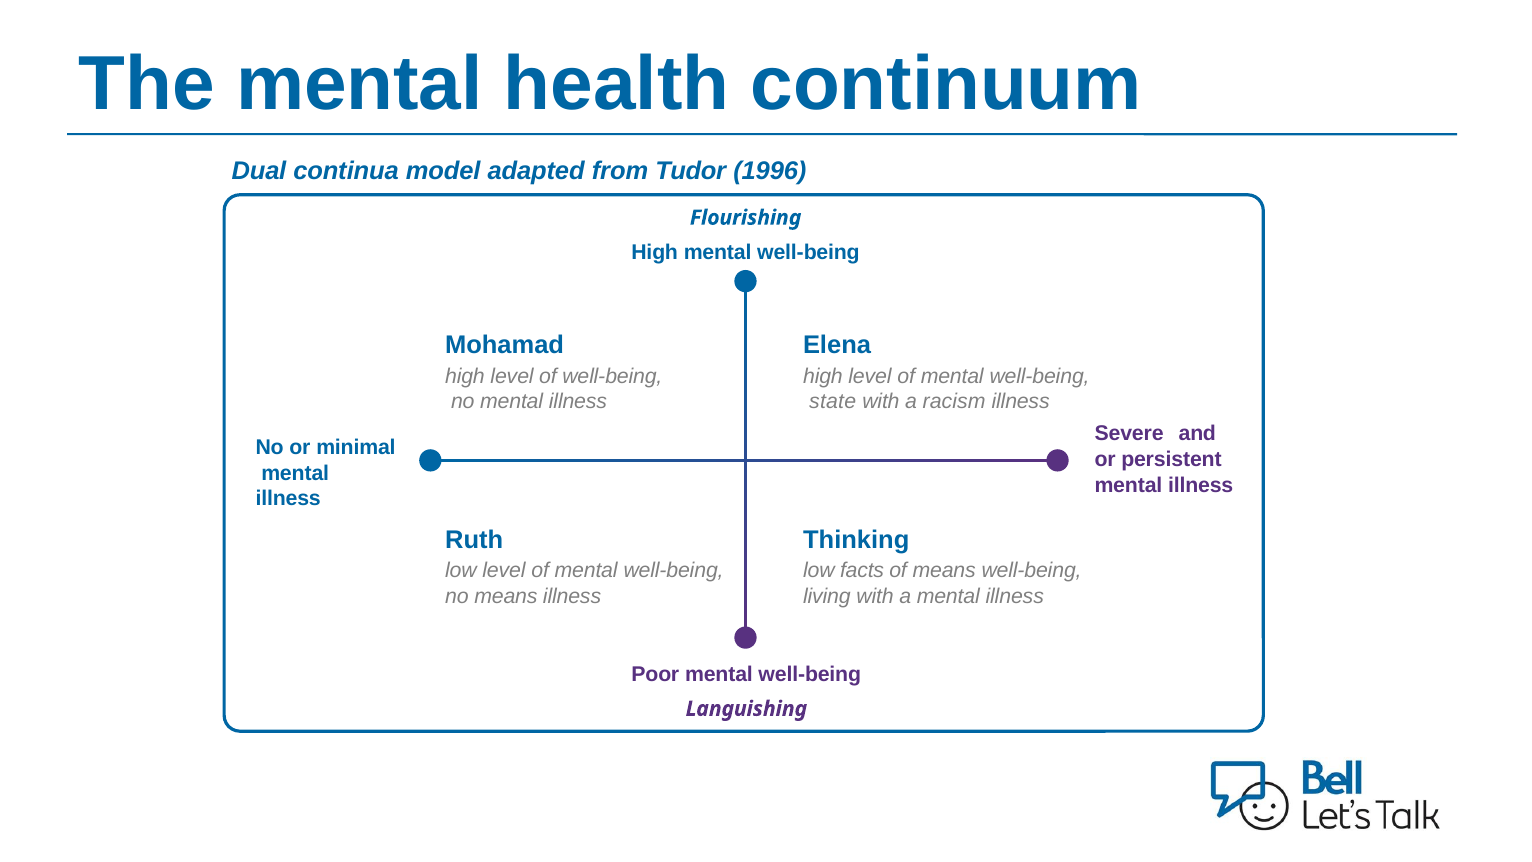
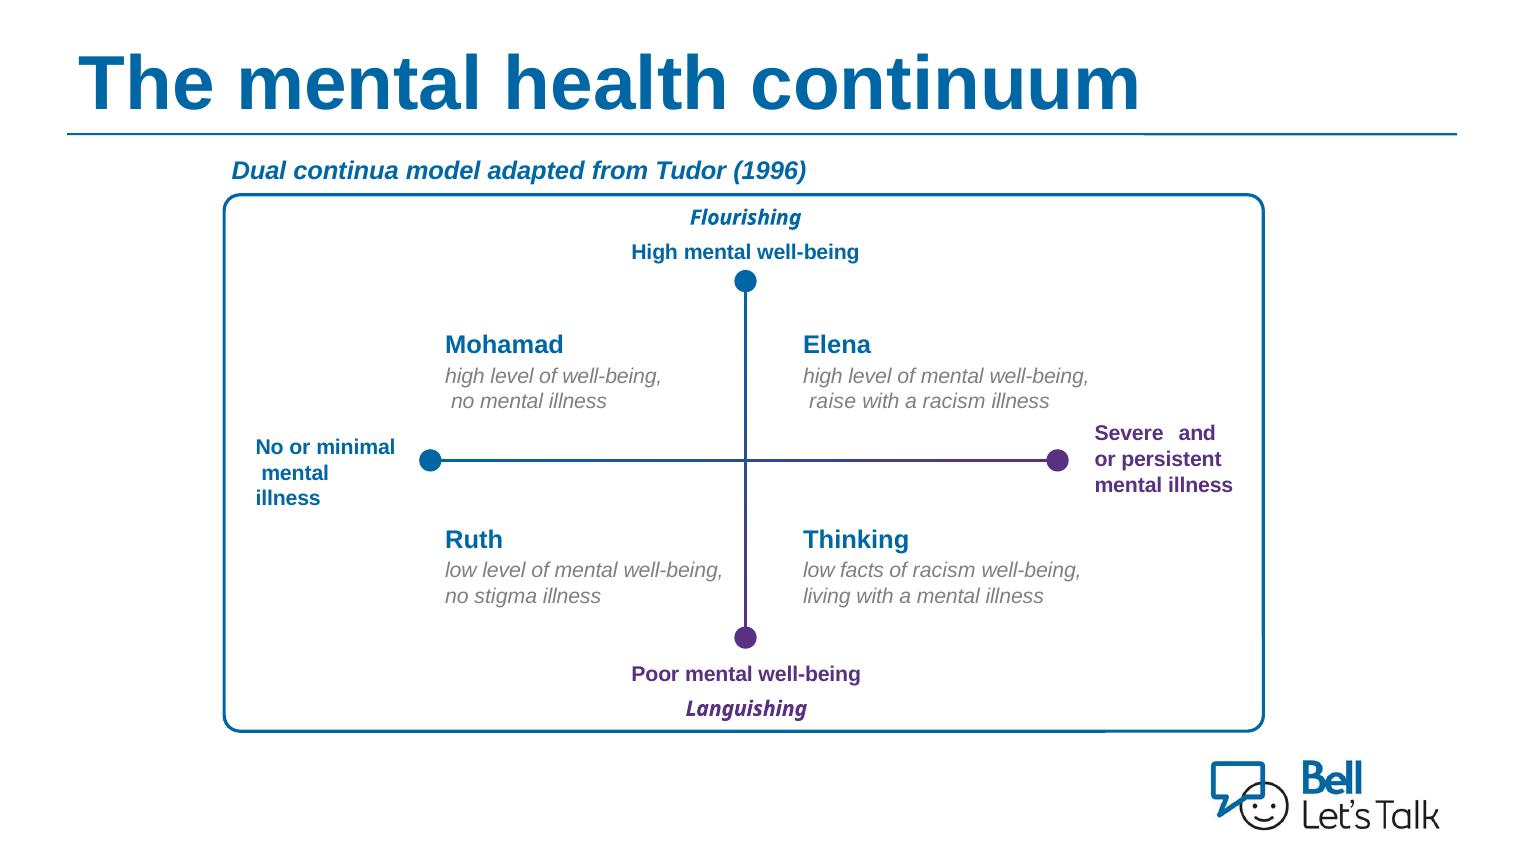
state: state -> raise
of means: means -> racism
no means: means -> stigma
